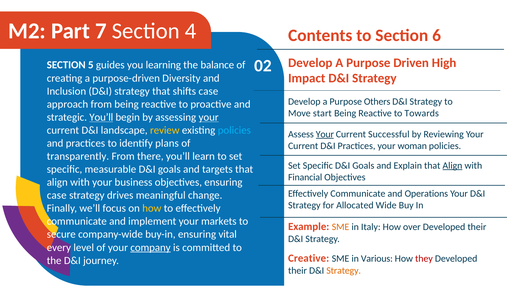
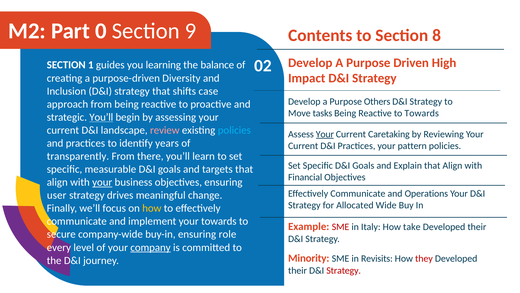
7: 7 -> 0
4: 4 -> 9
6: 6 -> 8
5: 5 -> 1
start: start -> tasks
your at (209, 117) underline: present -> none
review colour: yellow -> pink
Successful: Successful -> Caretaking
plans: plans -> years
woman: woman -> pattern
Align at (452, 165) underline: present -> none
your at (102, 182) underline: none -> present
case at (57, 195): case -> user
your markets: markets -> towards
SME at (341, 227) colour: orange -> red
over: over -> take
vital: vital -> role
Creative: Creative -> Minority
Various: Various -> Revisits
Strategy at (344, 270) colour: orange -> red
